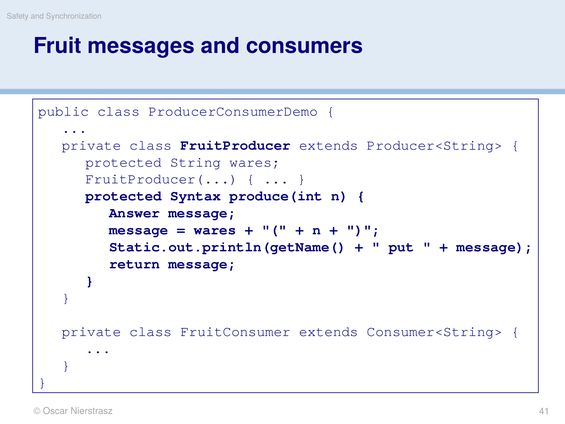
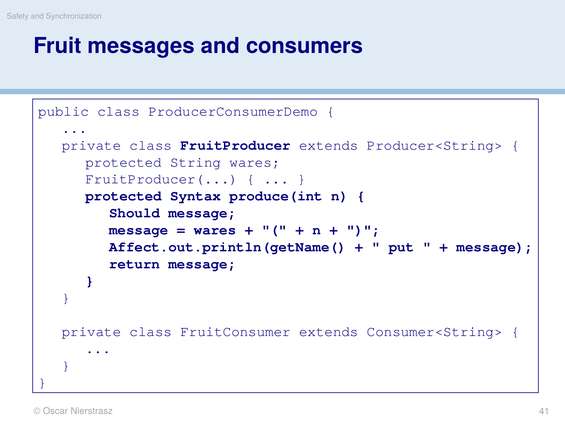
Answer: Answer -> Should
Static.out.println(getName(: Static.out.println(getName( -> Affect.out.println(getName(
